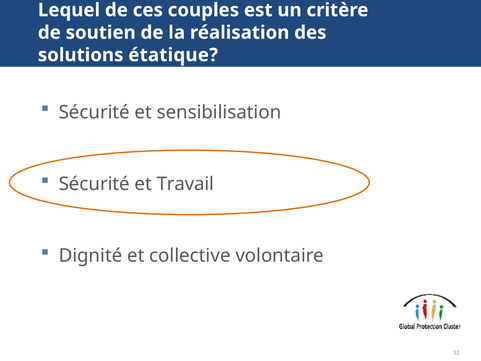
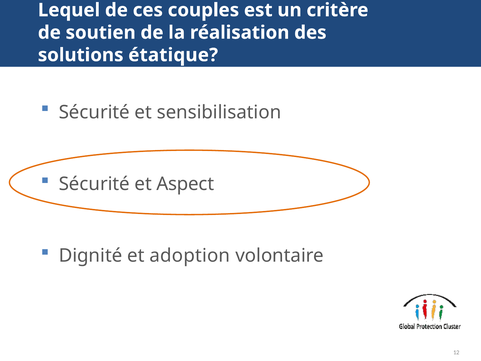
Travail: Travail -> Aspect
collective: collective -> adoption
